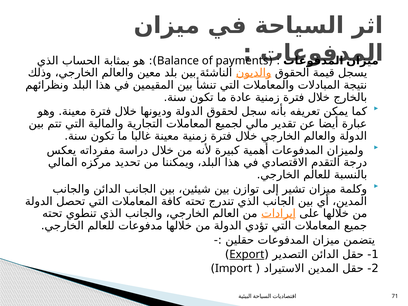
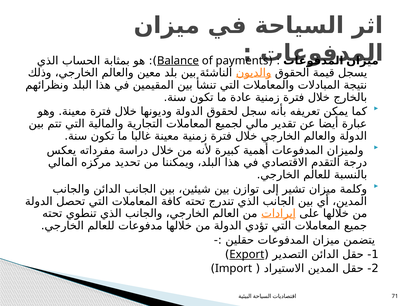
Balance underline: none -> present
